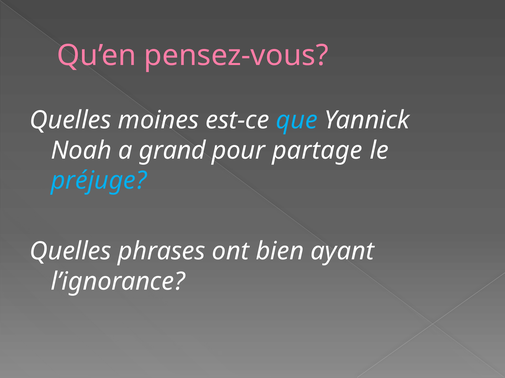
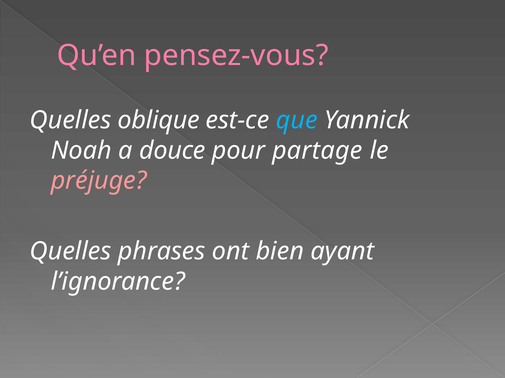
moines: moines -> oblique
grand: grand -> douce
préjuge colour: light blue -> pink
